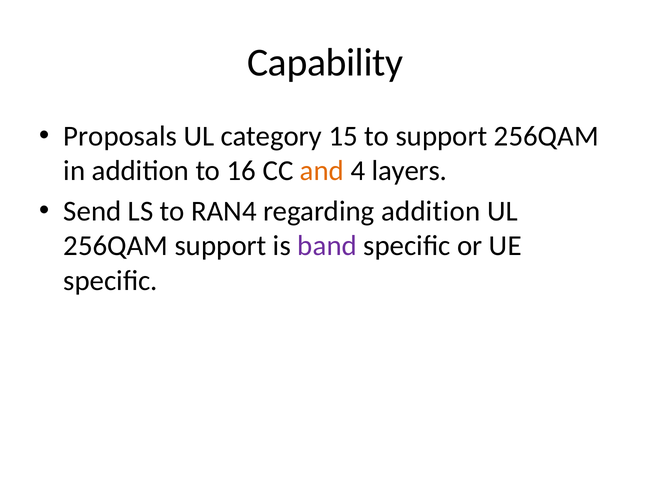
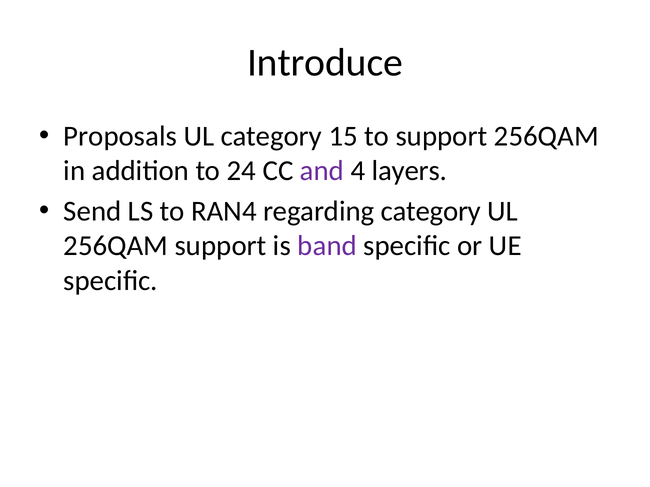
Capability: Capability -> Introduce
16: 16 -> 24
and colour: orange -> purple
regarding addition: addition -> category
